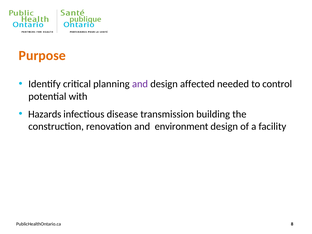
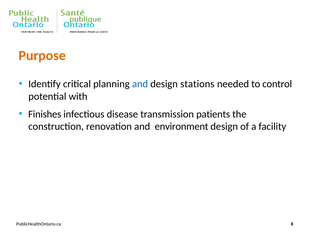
and at (140, 84) colour: purple -> blue
affected: affected -> stations
Hazards: Hazards -> Finishes
building: building -> patients
